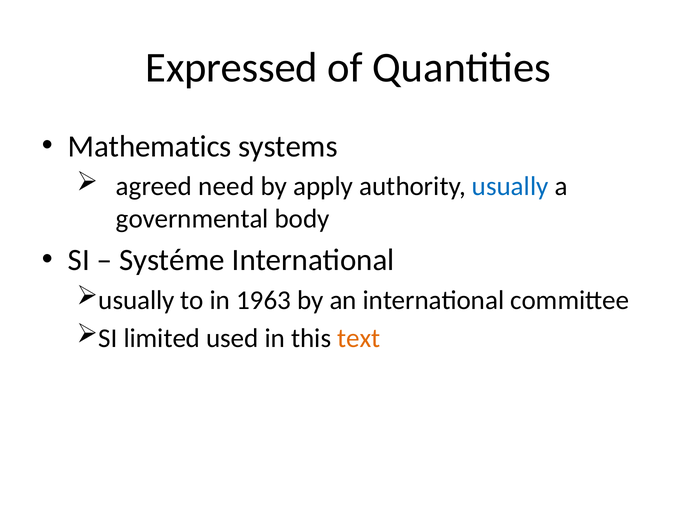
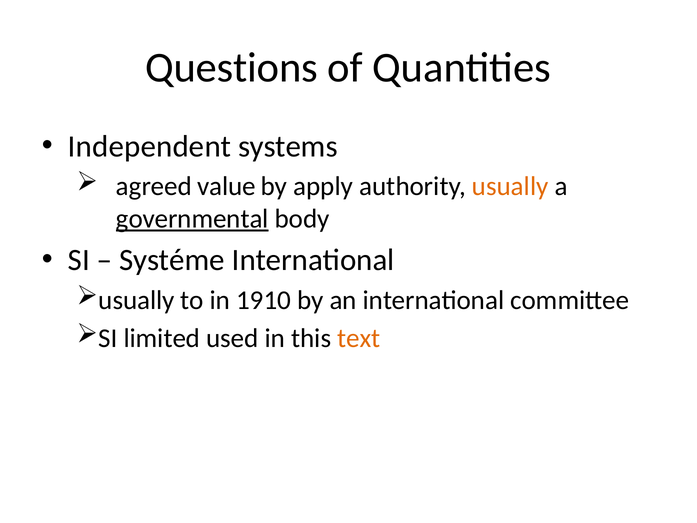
Expressed: Expressed -> Questions
Mathematics: Mathematics -> Independent
need: need -> value
usually at (510, 186) colour: blue -> orange
governmental underline: none -> present
1963: 1963 -> 1910
